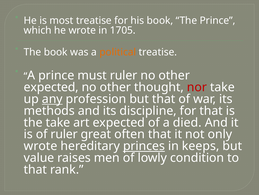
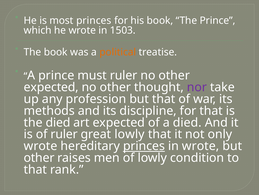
most treatise: treatise -> princes
1705: 1705 -> 1503
nor colour: red -> purple
any underline: present -> none
the take: take -> died
great often: often -> lowly
in keeps: keeps -> wrote
value at (39, 157): value -> other
